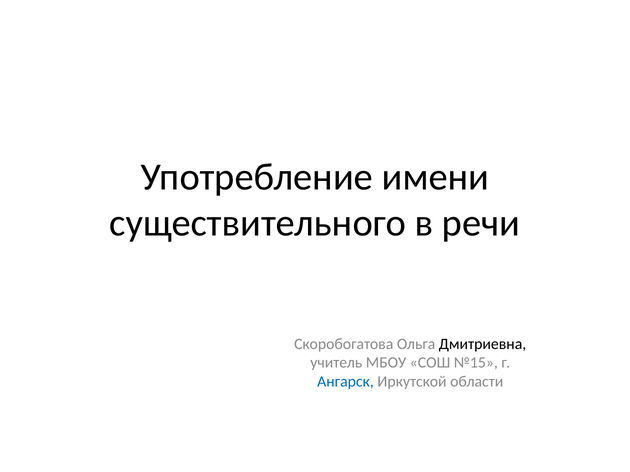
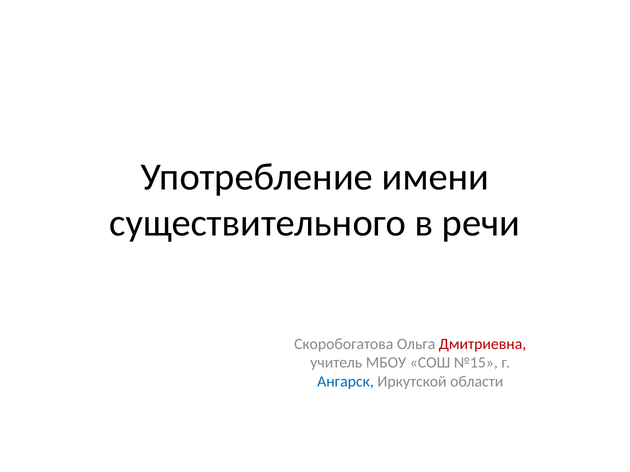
Дмитриевна colour: black -> red
